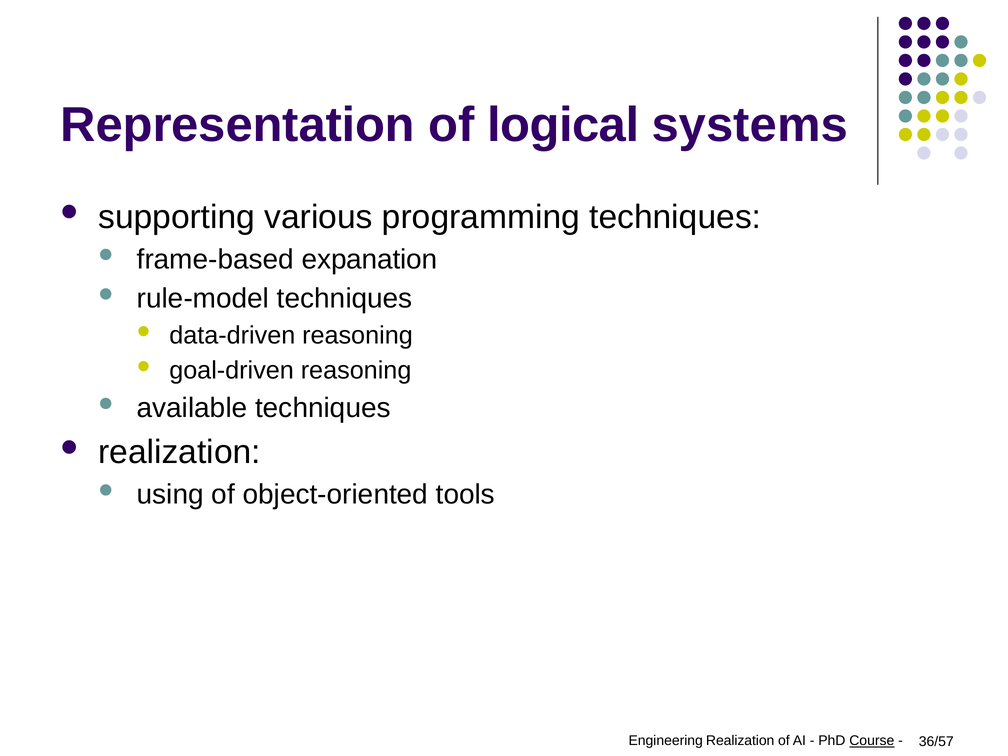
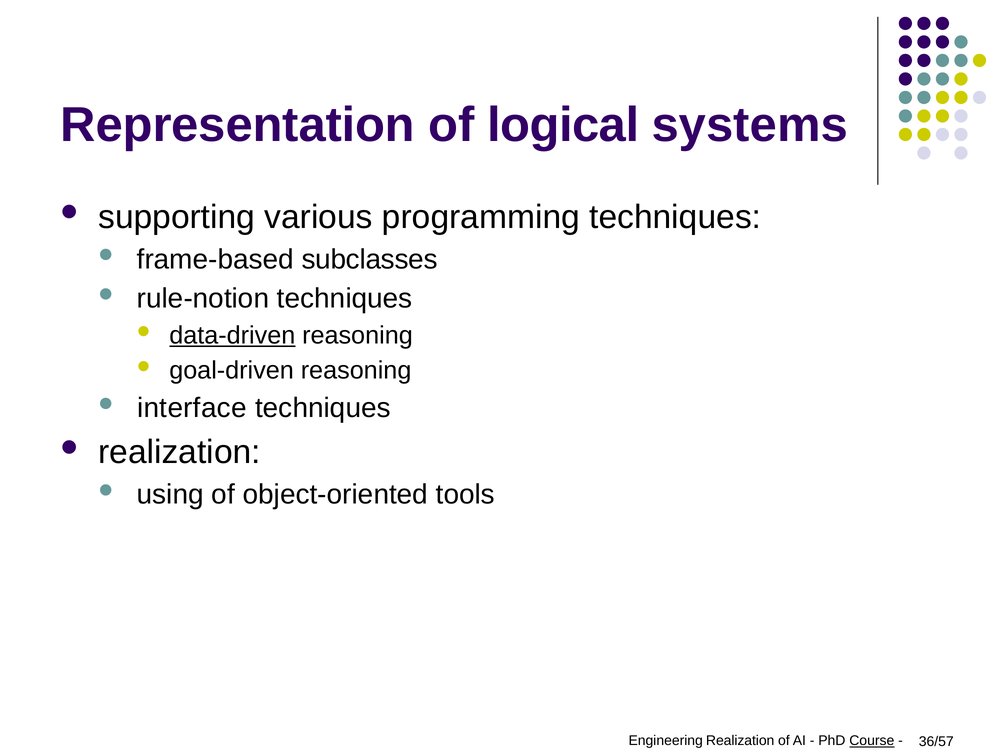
expanation: expanation -> subclasses
rule-model: rule-model -> rule-notion
data-driven underline: none -> present
available: available -> interface
